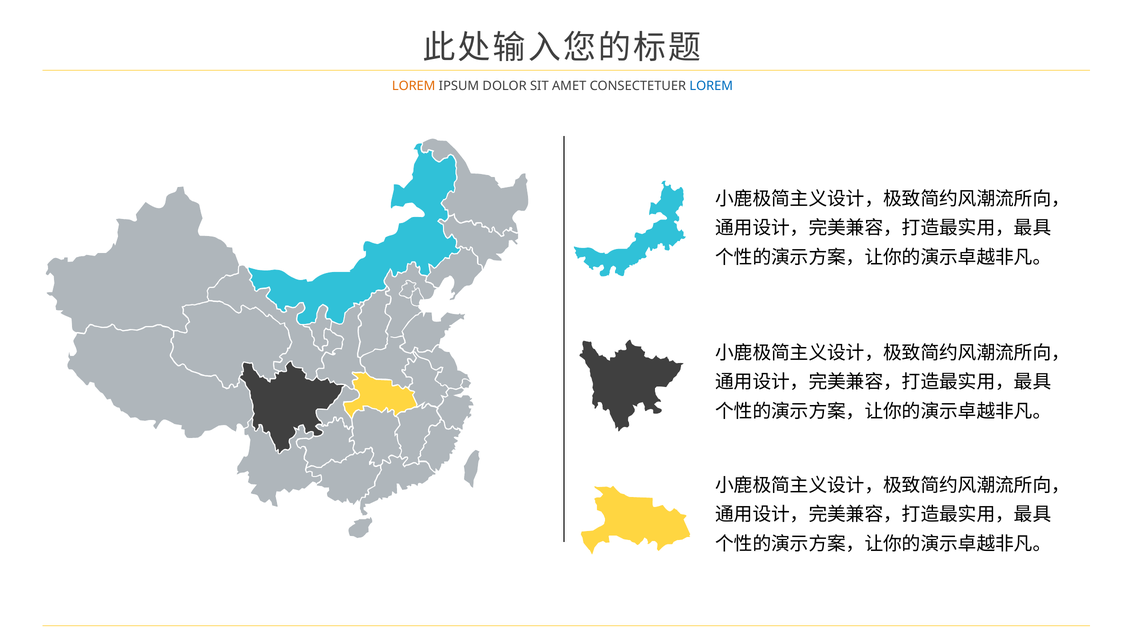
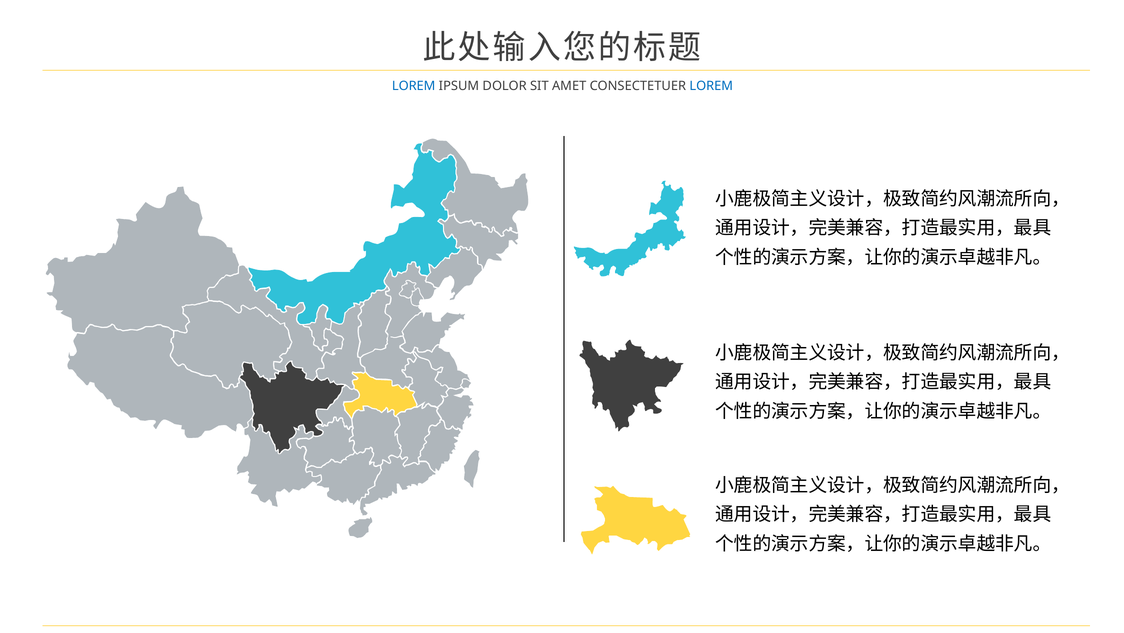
LOREM at (414, 86) colour: orange -> blue
